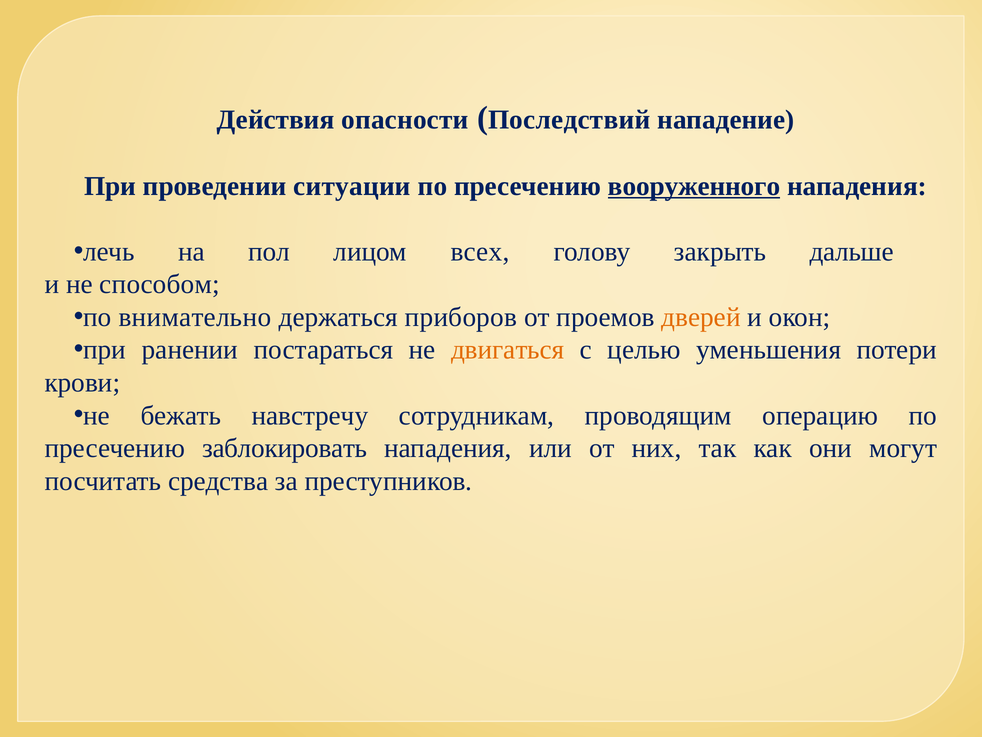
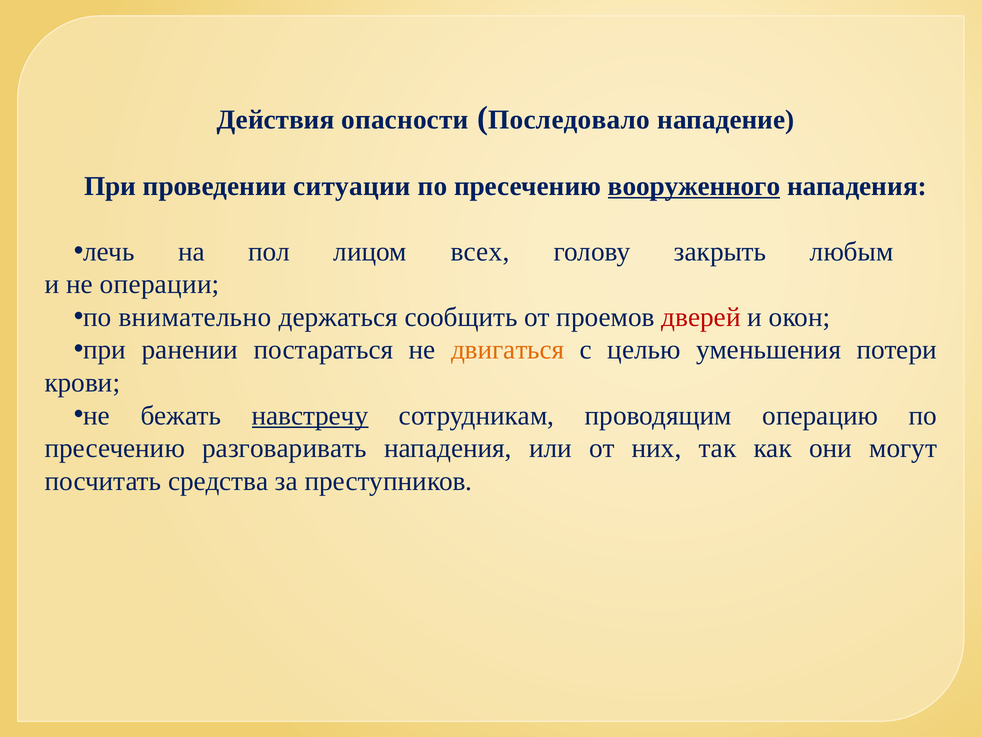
Последствий: Последствий -> Последовало
дальше: дальше -> любым
способом: способом -> операции
приборов: приборов -> сообщить
дверей colour: orange -> red
навстречу underline: none -> present
заблокировать: заблокировать -> разговаривать
